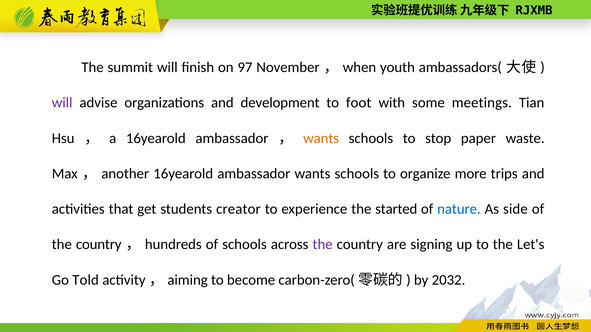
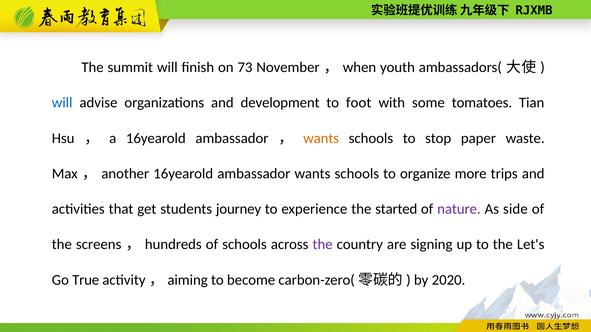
97: 97 -> 73
will at (62, 103) colour: purple -> blue
meetings: meetings -> tomatoes
creator: creator -> journey
nature colour: blue -> purple
country at (99, 245): country -> screens
Told: Told -> True
2032: 2032 -> 2020
